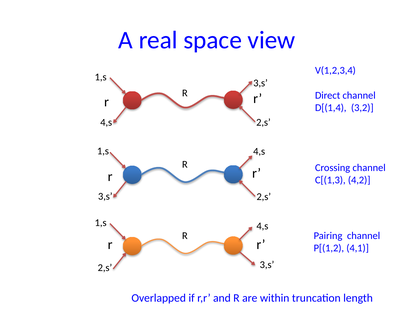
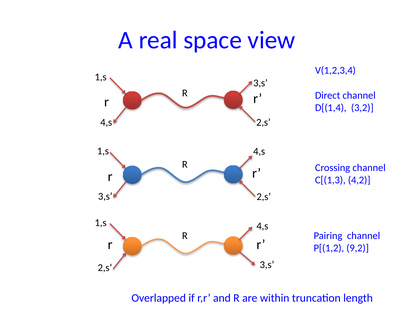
4,1: 4,1 -> 9,2
